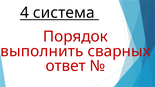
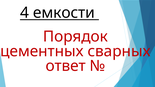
система: система -> емкости
выполнить: выполнить -> цементных
